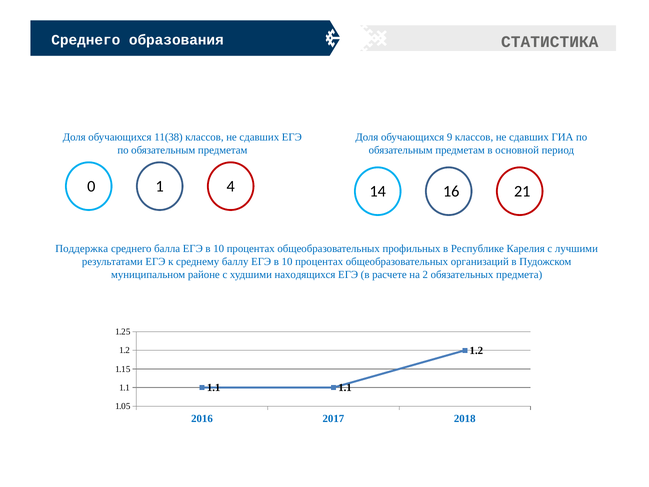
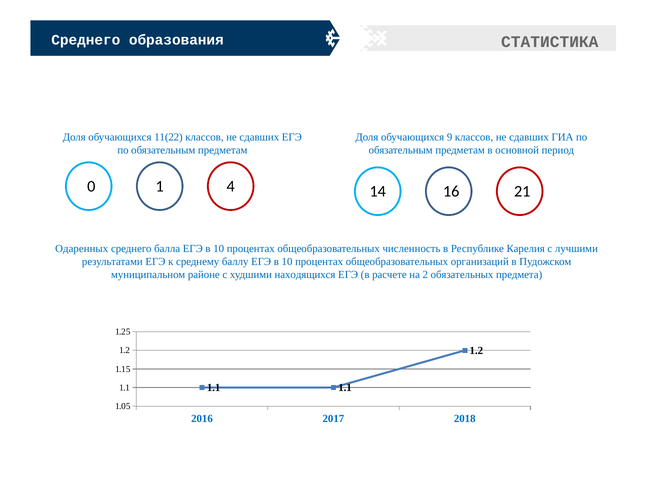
11(38: 11(38 -> 11(22
Поддержка: Поддержка -> Одаренных
профильных: профильных -> численность
